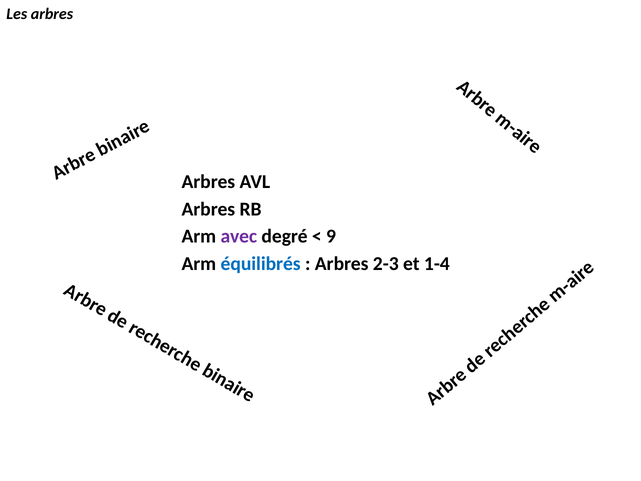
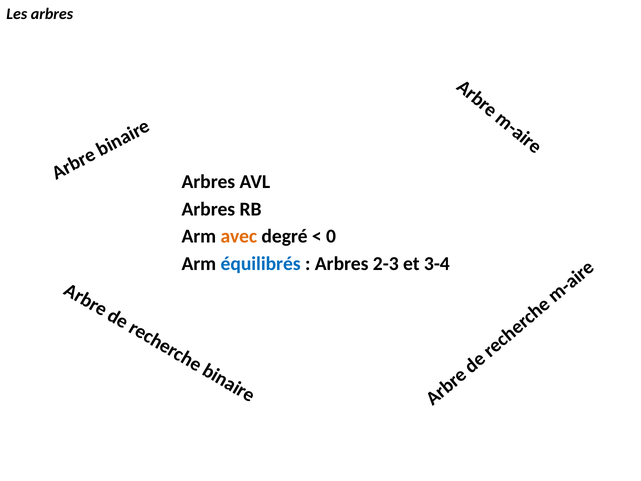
avec colour: purple -> orange
9: 9 -> 0
1-4: 1-4 -> 3-4
